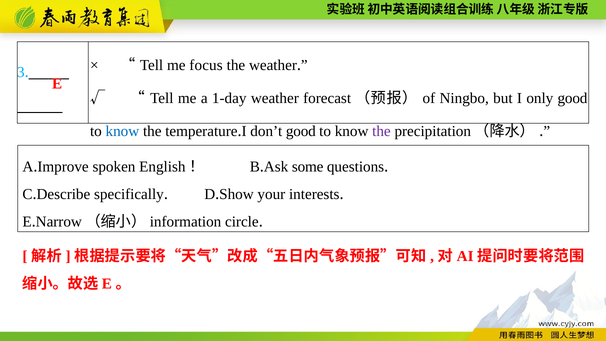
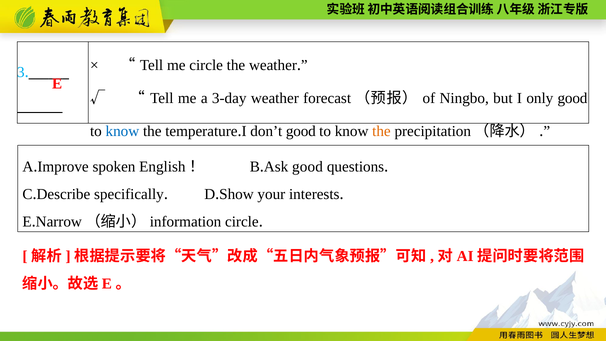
me focus: focus -> circle
1-day: 1-day -> 3-day
the at (381, 131) colour: purple -> orange
some at (308, 167): some -> good
